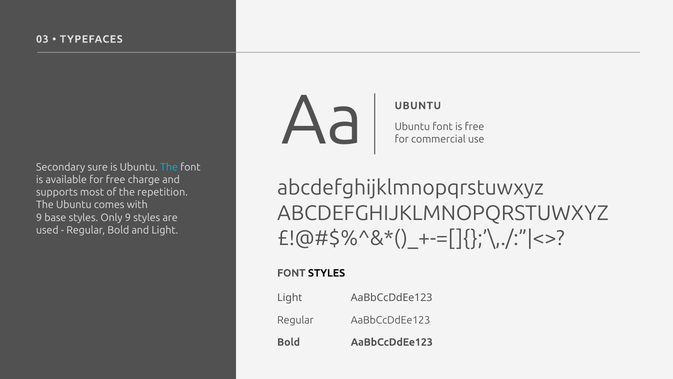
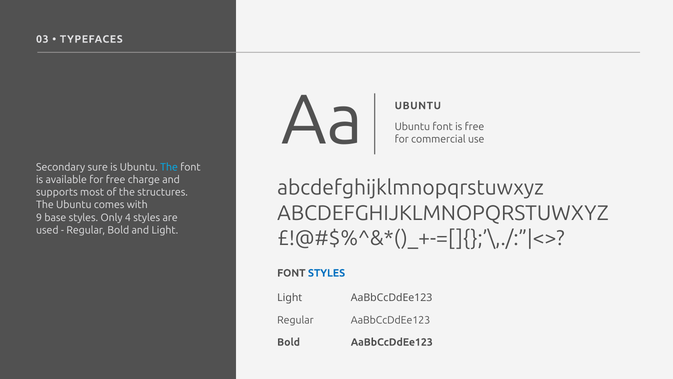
repetition: repetition -> structures
Only 9: 9 -> 4
STYLES at (327, 273) colour: black -> blue
